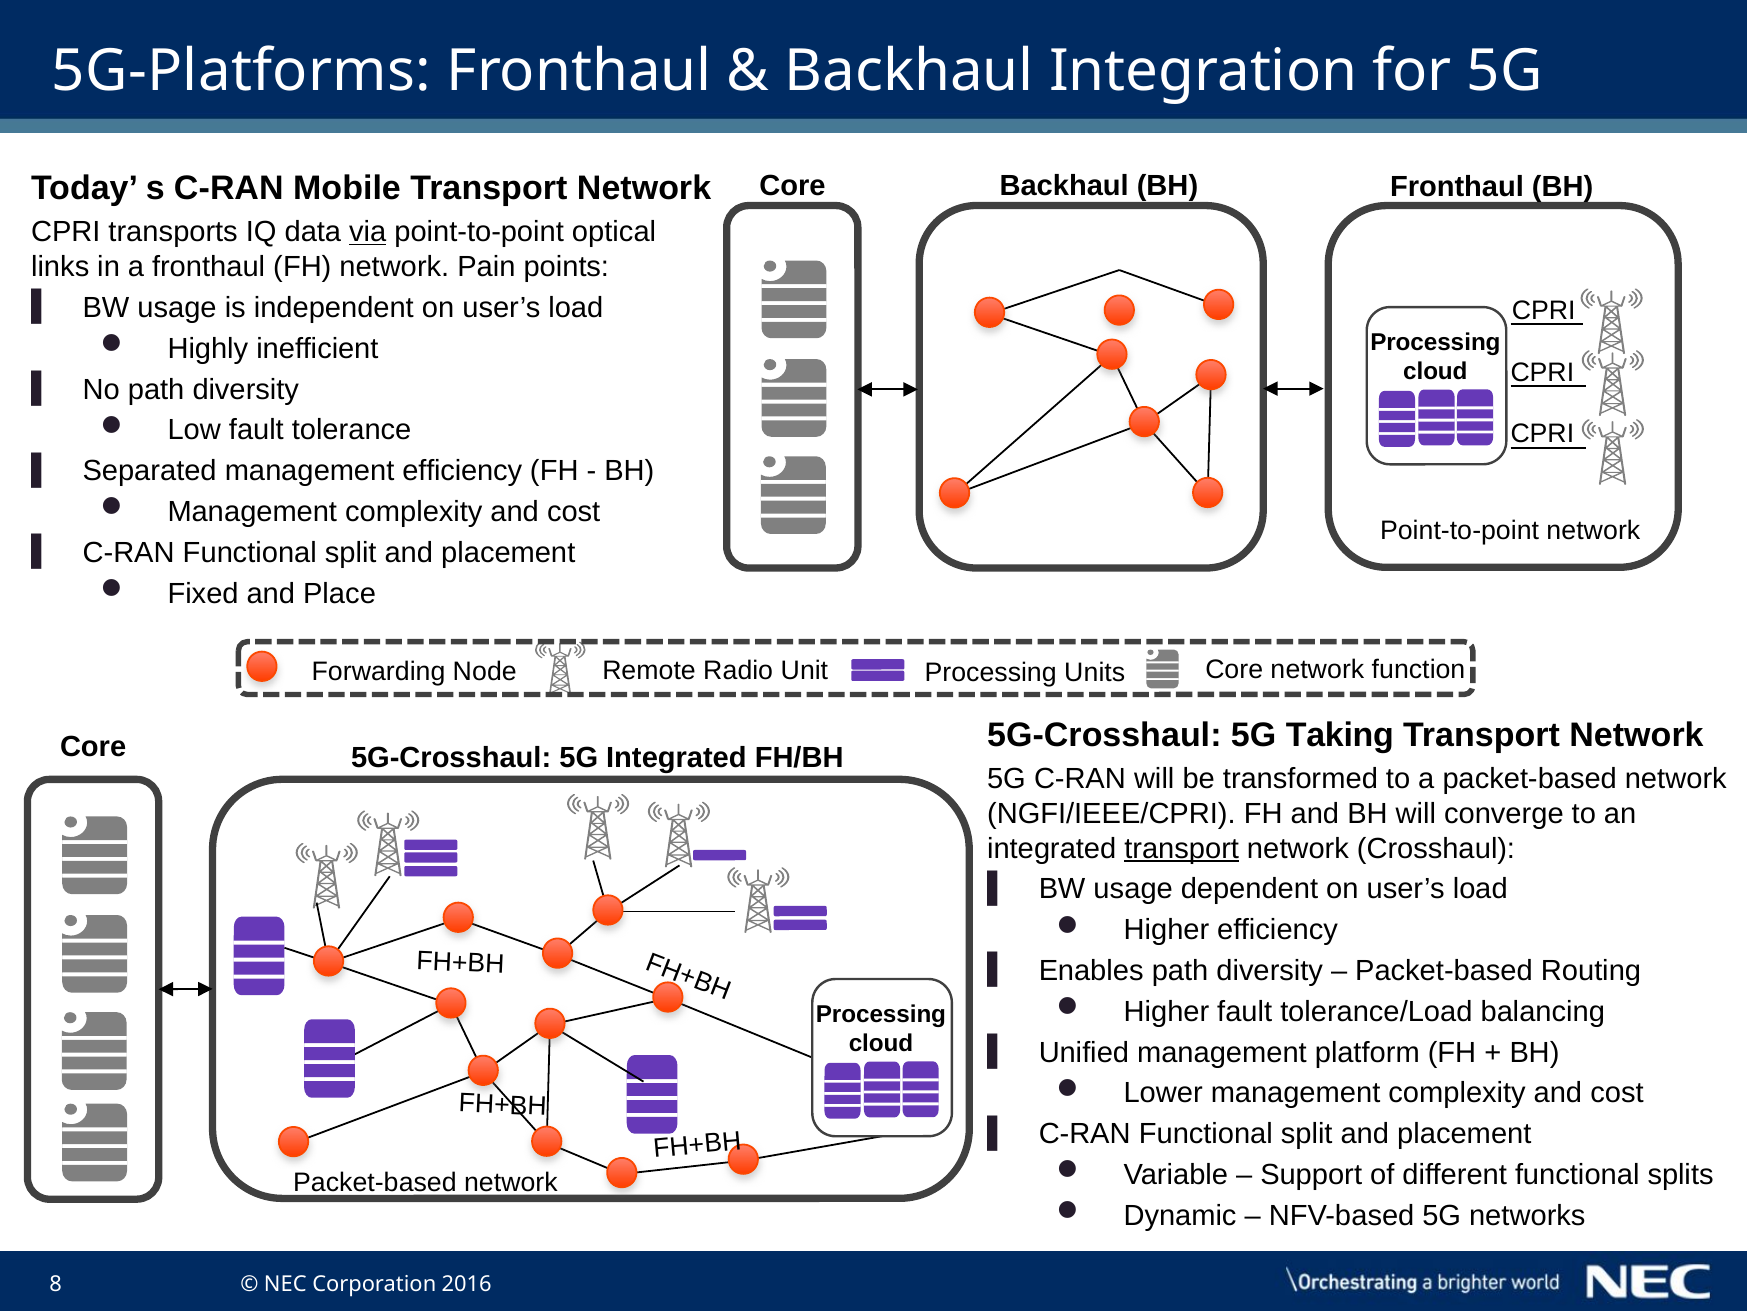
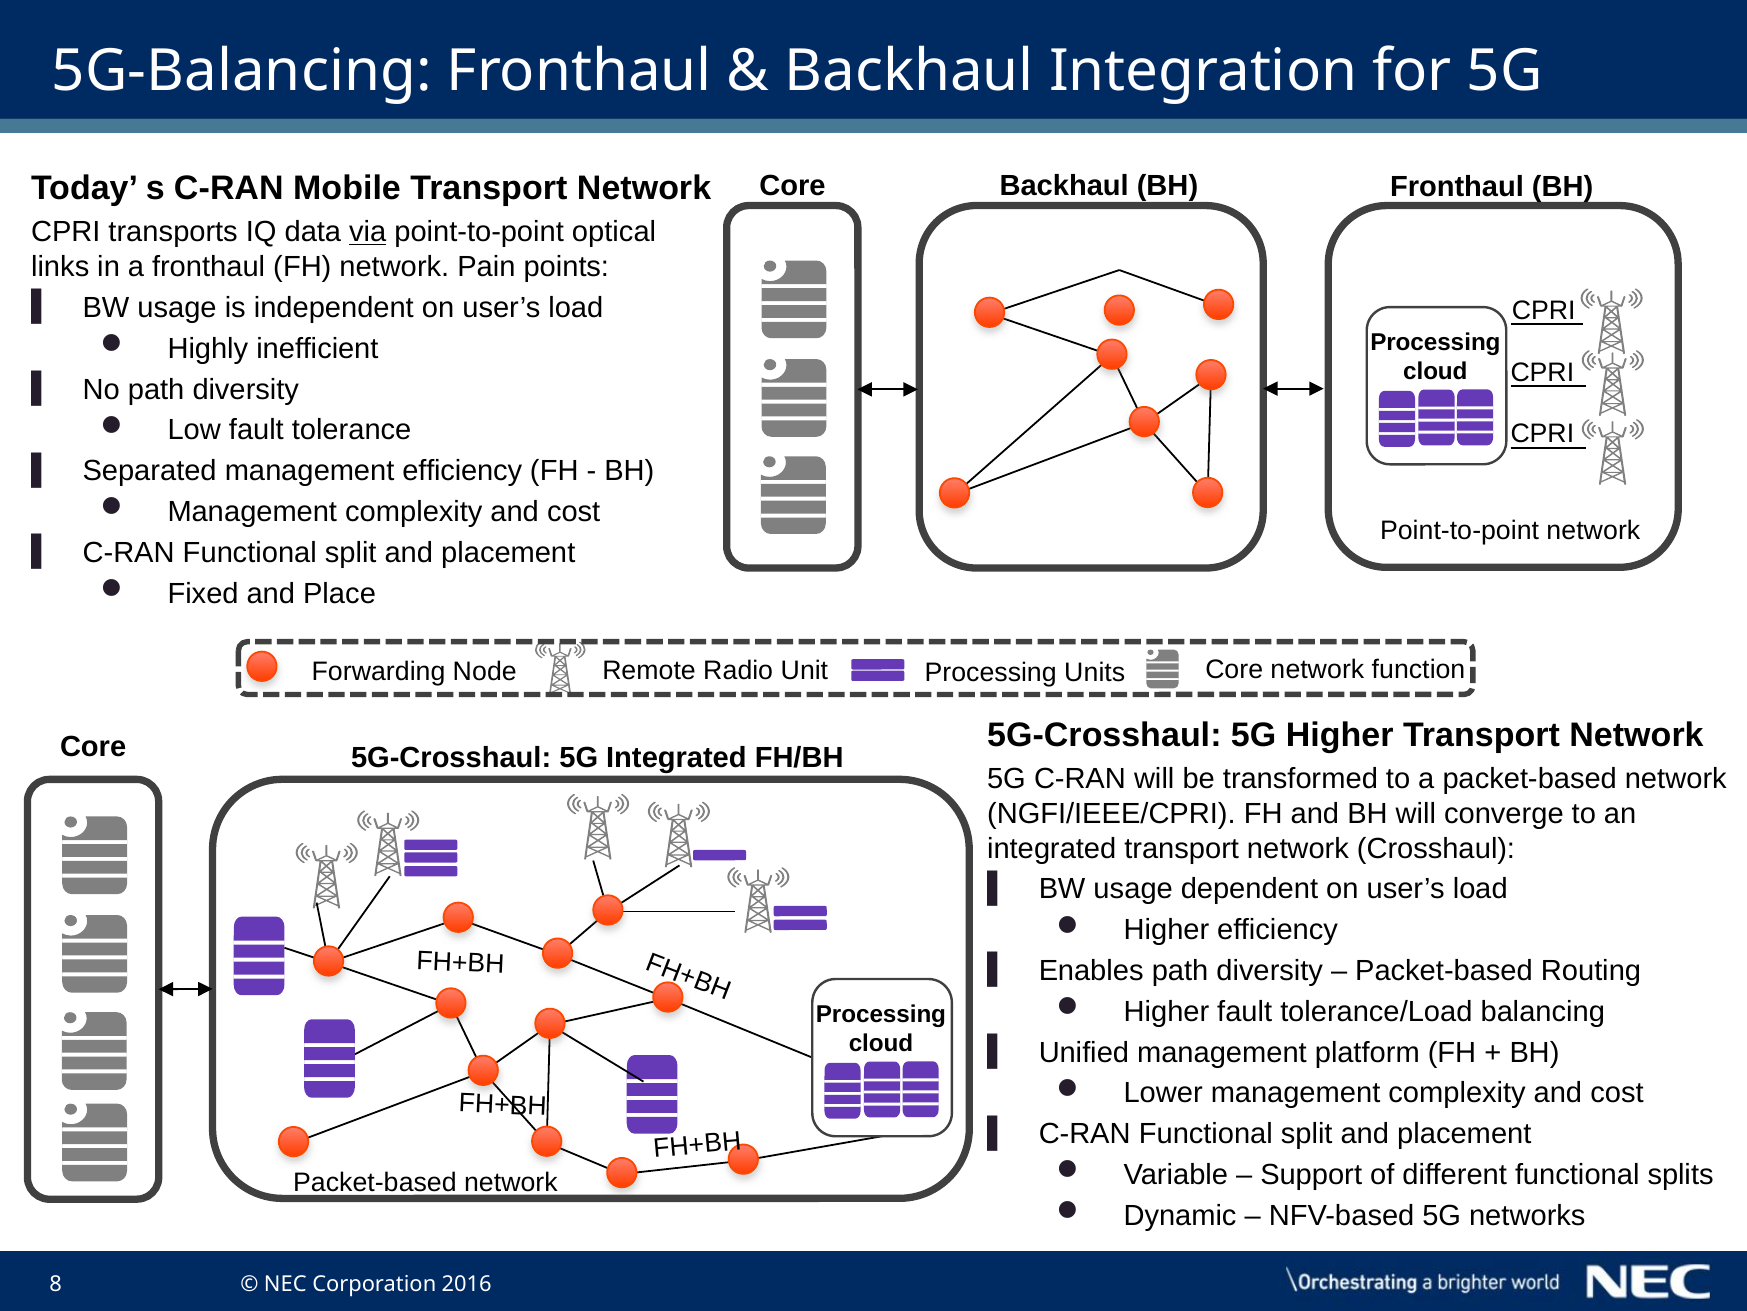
5G-Platforms: 5G-Platforms -> 5G-Balancing
5G Taking: Taking -> Higher
transport at (1182, 848) underline: present -> none
